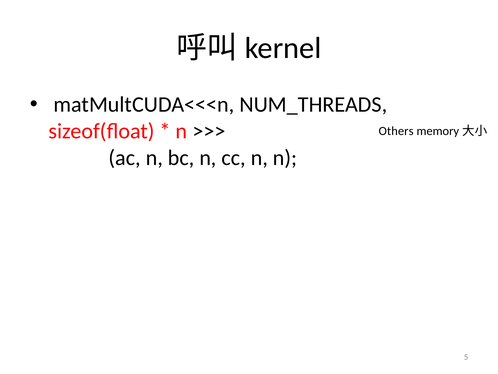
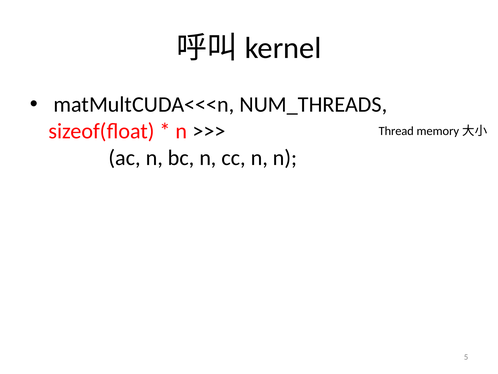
Others: Others -> Thread
